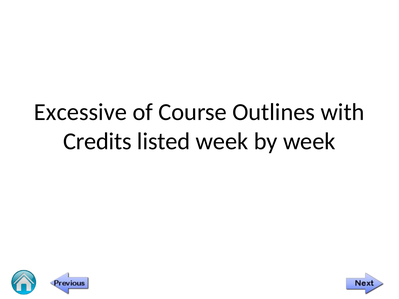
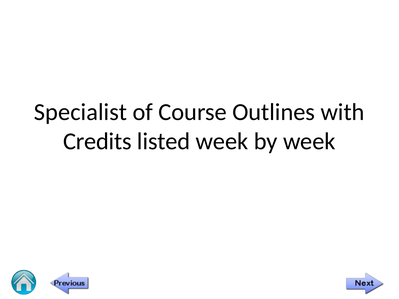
Excessive: Excessive -> Specialist
